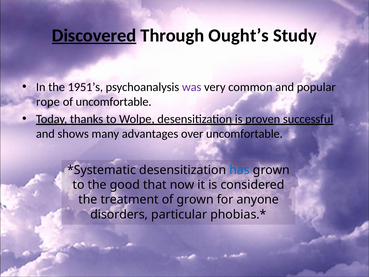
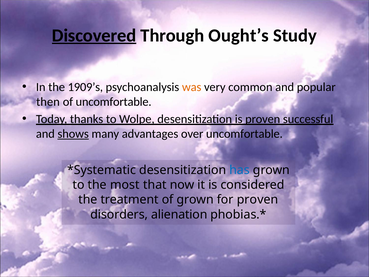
1951’s: 1951’s -> 1909’s
was colour: purple -> orange
rope: rope -> then
shows underline: none -> present
good: good -> most
for anyone: anyone -> proven
particular: particular -> alienation
